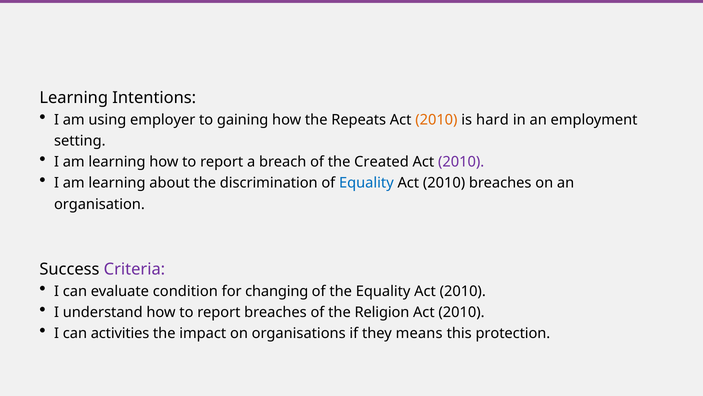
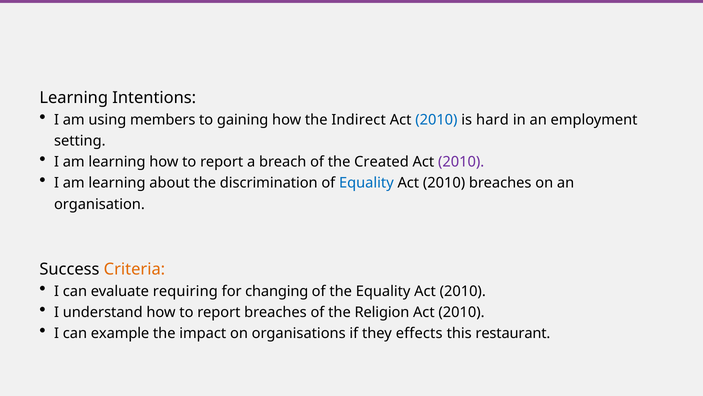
employer: employer -> members
Repeats: Repeats -> Indirect
2010 at (436, 120) colour: orange -> blue
Criteria colour: purple -> orange
condition: condition -> requiring
activities: activities -> example
means: means -> effects
protection: protection -> restaurant
